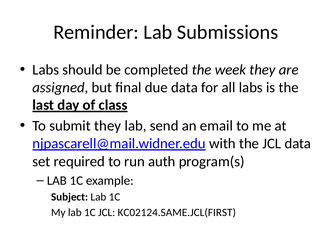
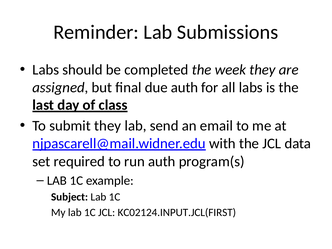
due data: data -> auth
KC02124.SAME.JCL(FIRST: KC02124.SAME.JCL(FIRST -> KC02124.INPUT.JCL(FIRST
